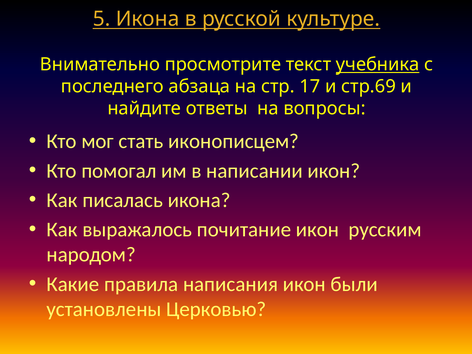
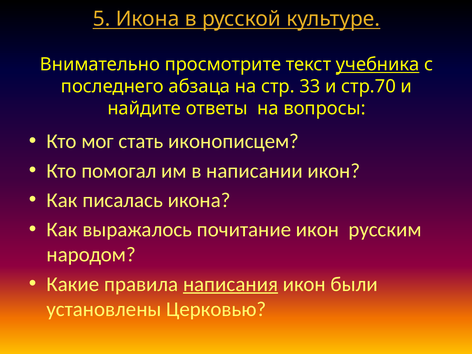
17: 17 -> 33
стр.69: стр.69 -> стр.70
написания underline: none -> present
